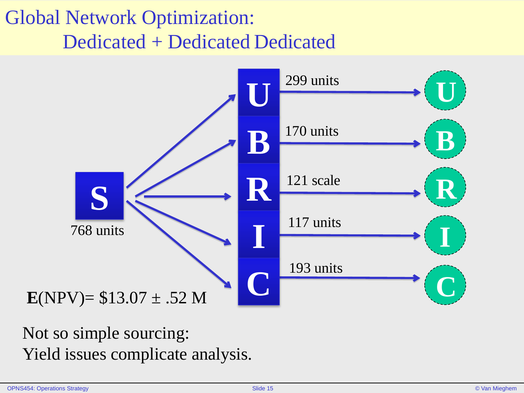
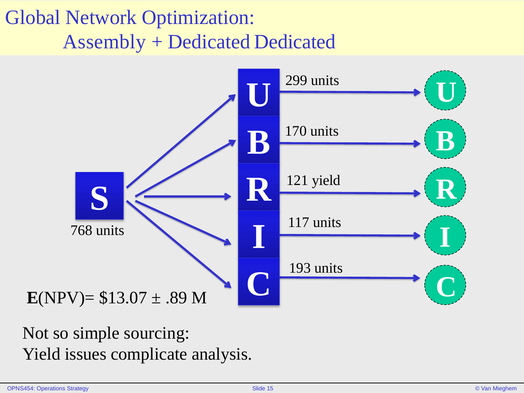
Dedicated at (104, 42): Dedicated -> Assembly
121 scale: scale -> yield
.52: .52 -> .89
